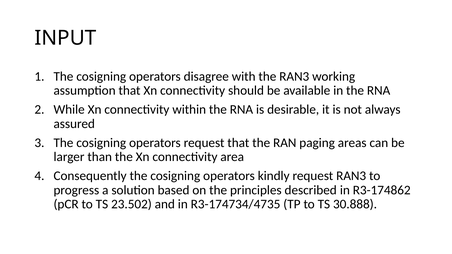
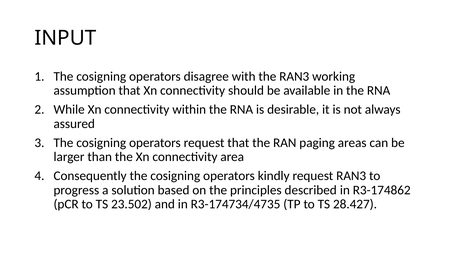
30.888: 30.888 -> 28.427
